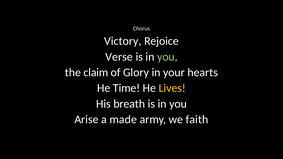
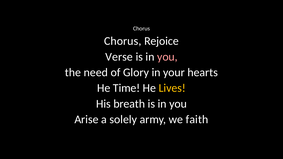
Victory at (123, 41): Victory -> Chorus
you at (167, 57) colour: light green -> pink
claim: claim -> need
made: made -> solely
